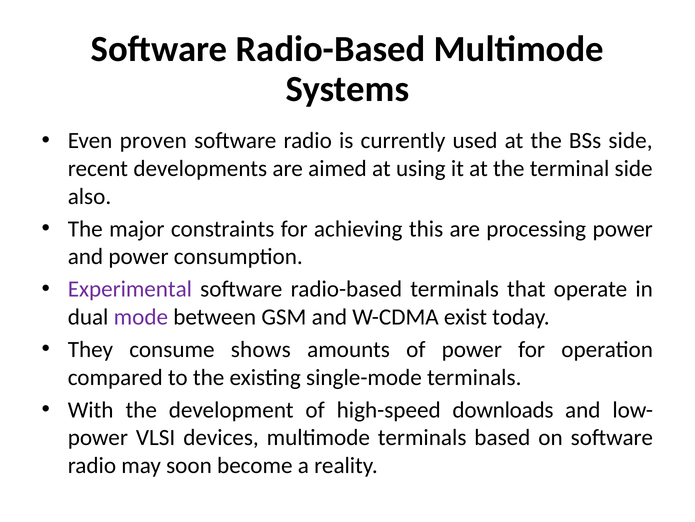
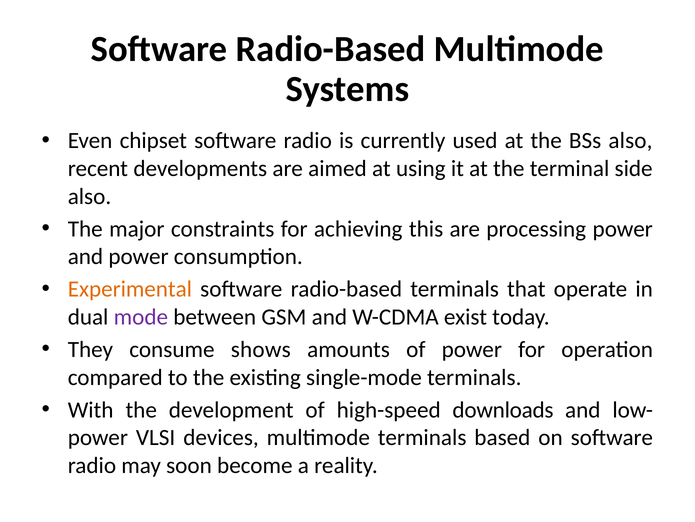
proven: proven -> chipset
BSs side: side -> also
Experimental colour: purple -> orange
